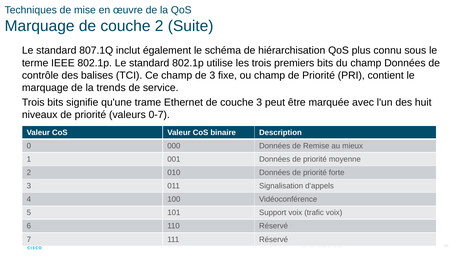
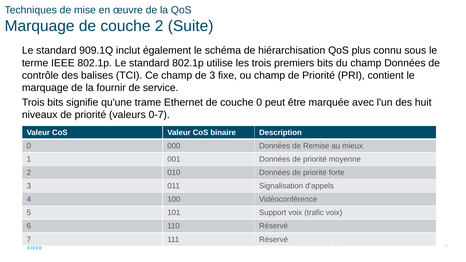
807.1Q: 807.1Q -> 909.1Q
trends: trends -> fournir
couche 3: 3 -> 0
